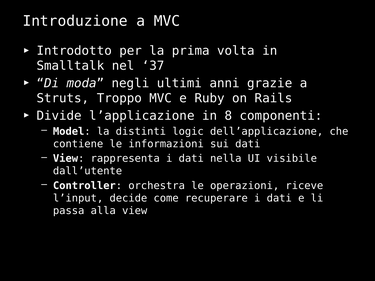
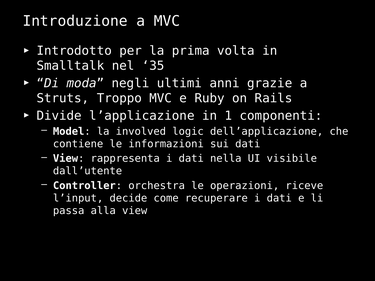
37: 37 -> 35
8: 8 -> 1
distinti: distinti -> involved
